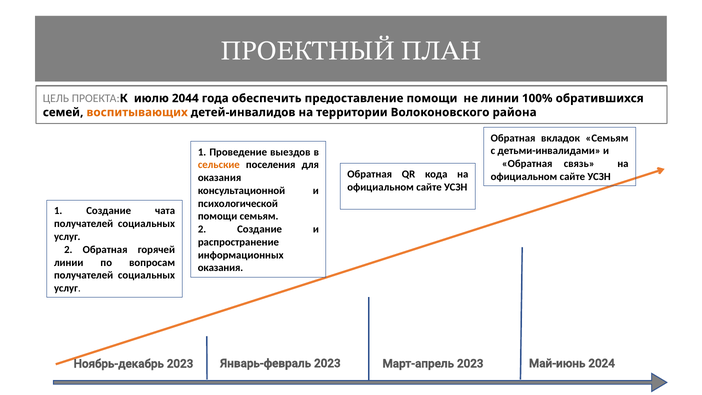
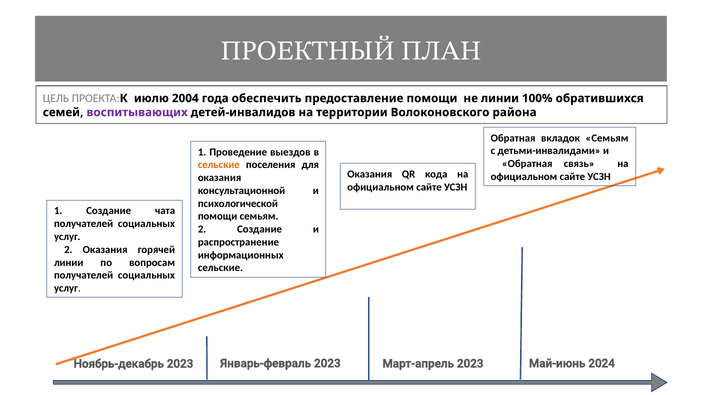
2044: 2044 -> 2004
воспитывающих colour: orange -> purple
Обратная at (370, 174): Обратная -> Оказания
2 Обратная: Обратная -> Оказания
оказания at (220, 268): оказания -> сельские
